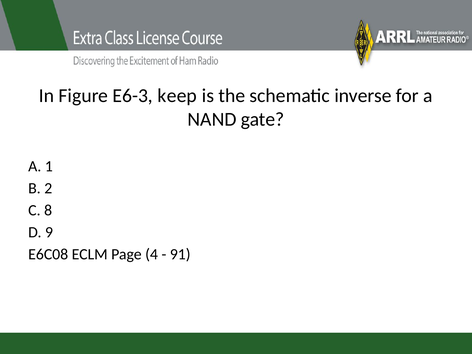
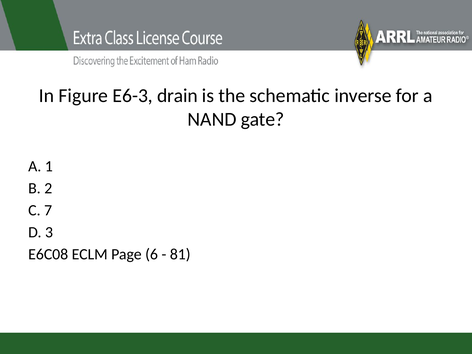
keep: keep -> drain
8: 8 -> 7
9: 9 -> 3
4: 4 -> 6
91: 91 -> 81
